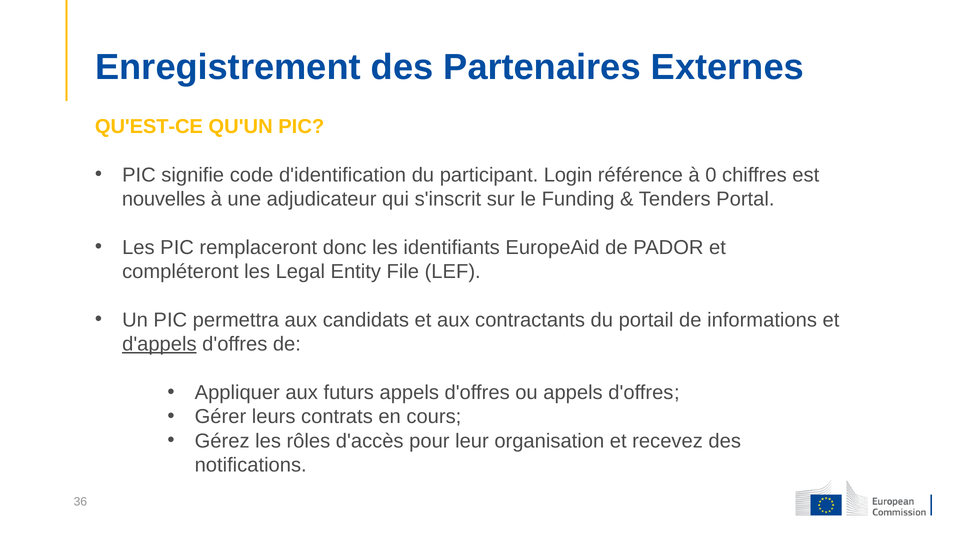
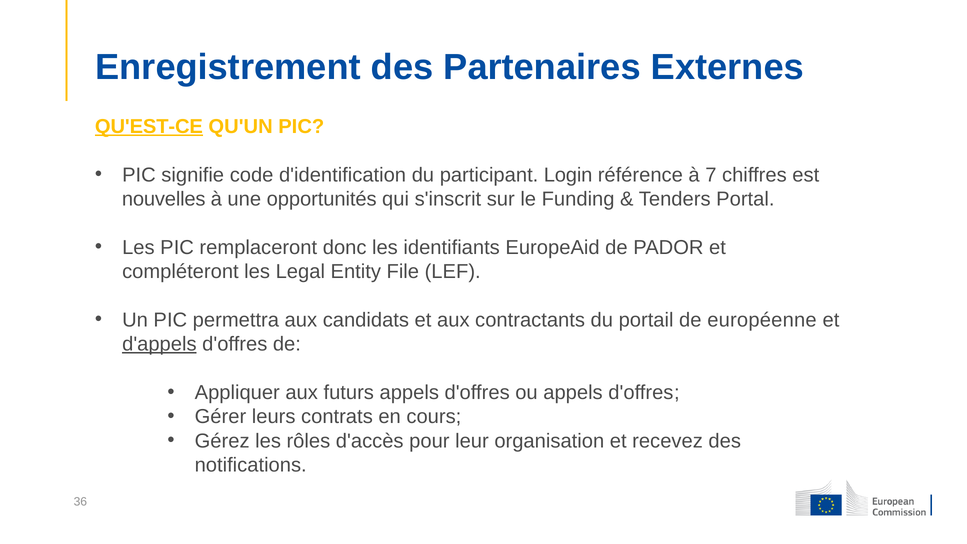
QU'EST-CE underline: none -> present
0: 0 -> 7
adjudicateur: adjudicateur -> opportunités
informations: informations -> européenne
